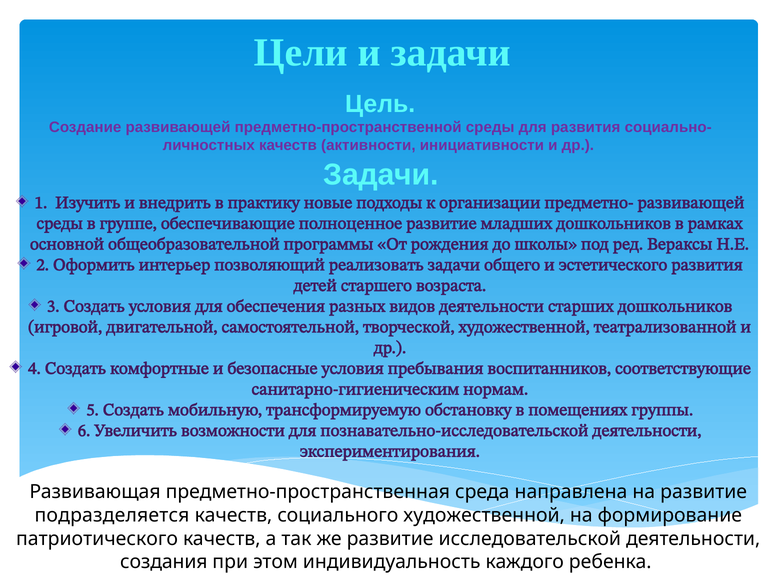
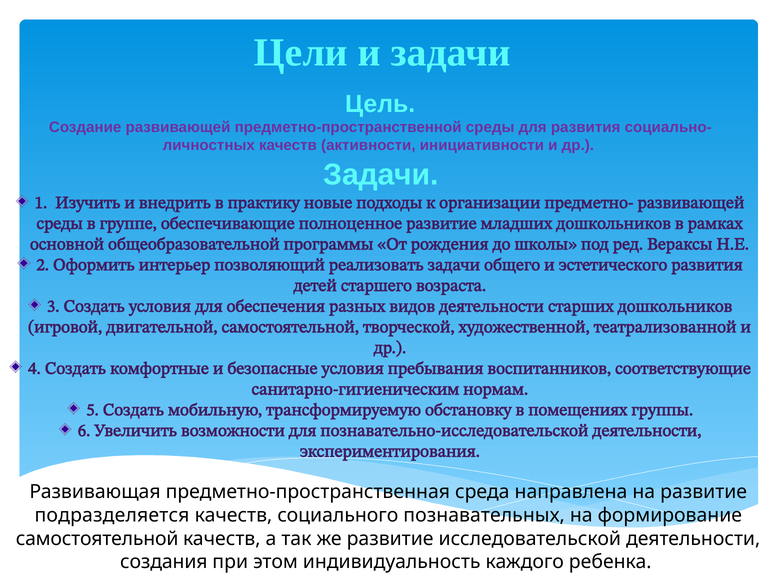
социального художественной: художественной -> познавательных
патриотического at (97, 538): патриотического -> самостоятельной
